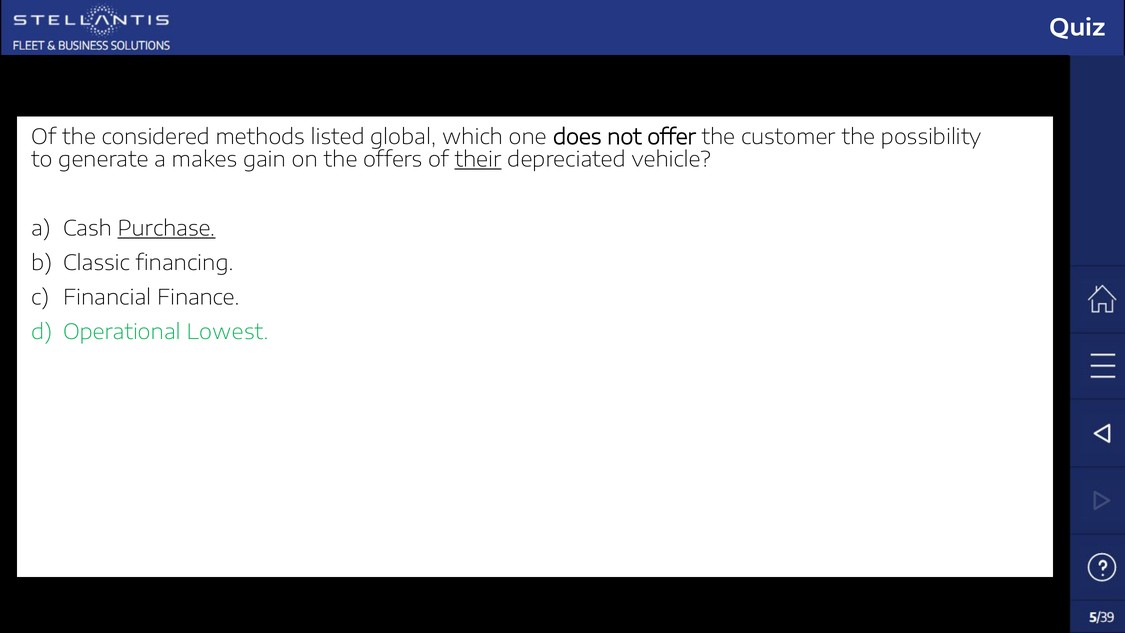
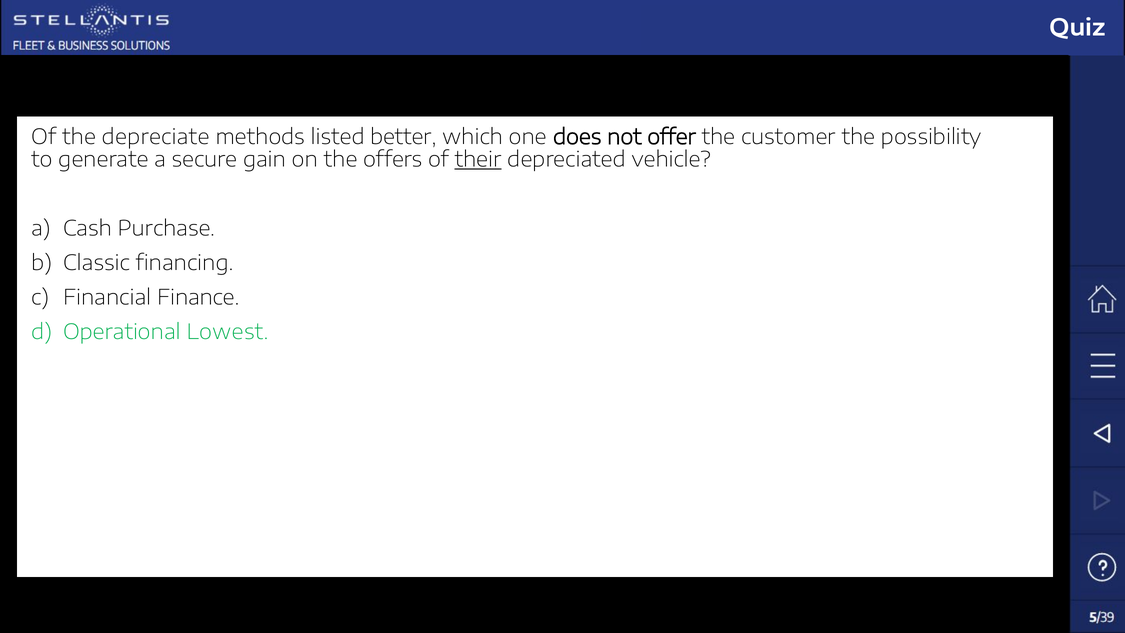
considered: considered -> depreciate
global: global -> better
makes: makes -> secure
Purchase underline: present -> none
